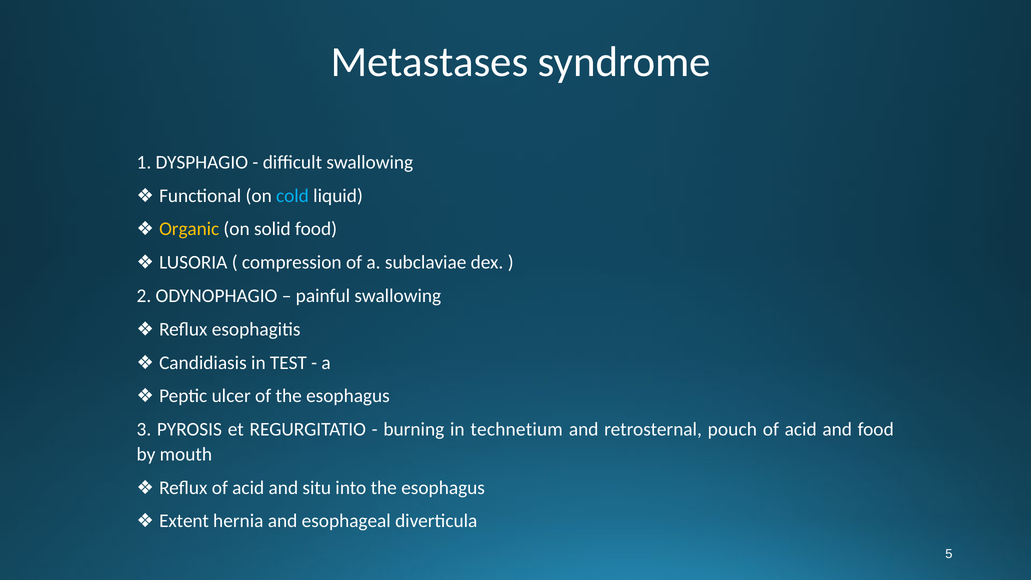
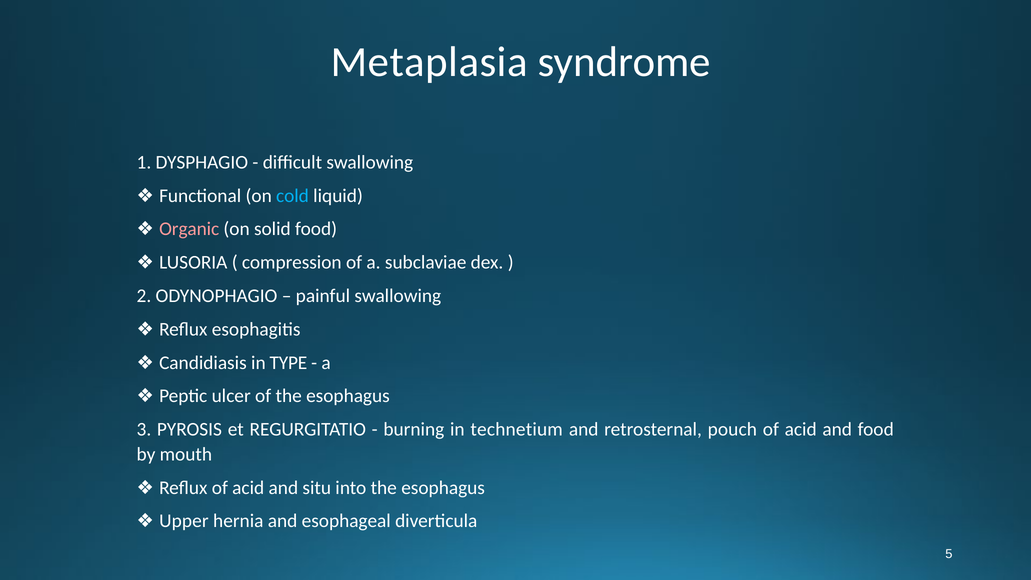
Metastases: Metastases -> Metaplasia
Organic colour: yellow -> pink
TEST: TEST -> TYPE
Extent: Extent -> Upper
